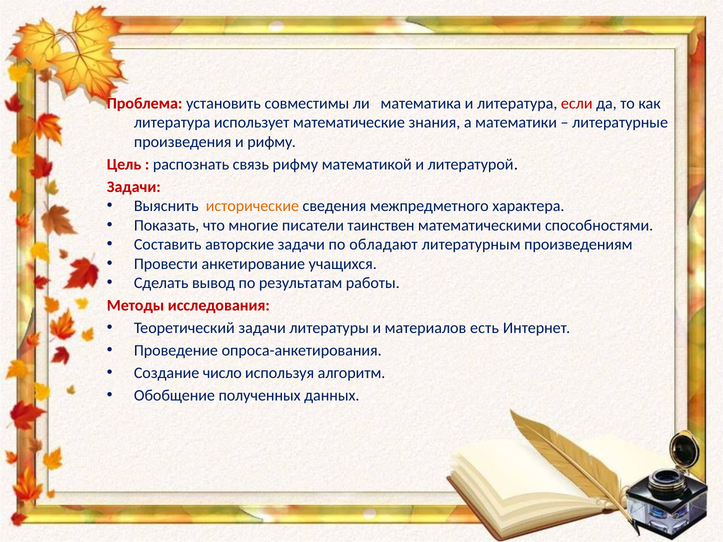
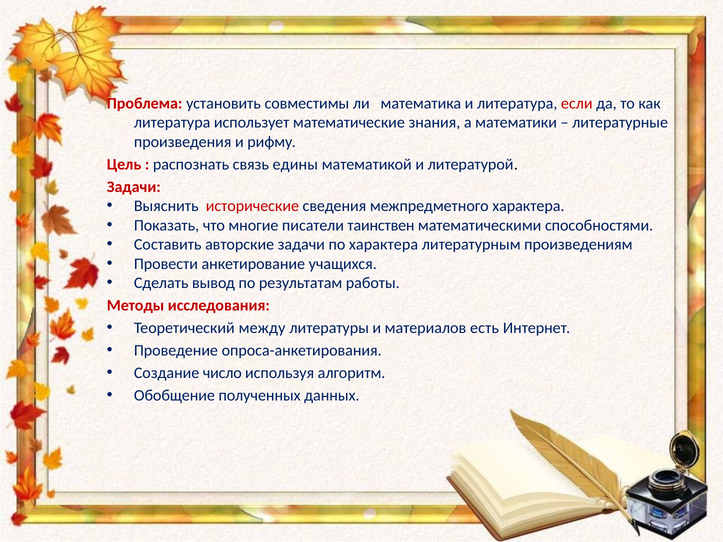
связь рифму: рифму -> едины
исторические colour: orange -> red
по обладают: обладают -> характера
Теоретический задачи: задачи -> между
